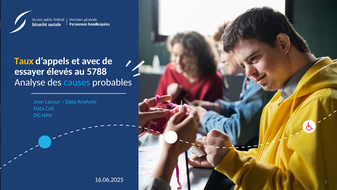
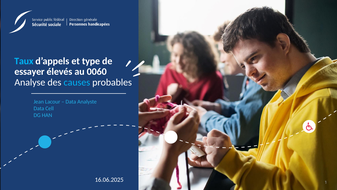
Taux colour: yellow -> light blue
avec: avec -> type
5788: 5788 -> 0060
